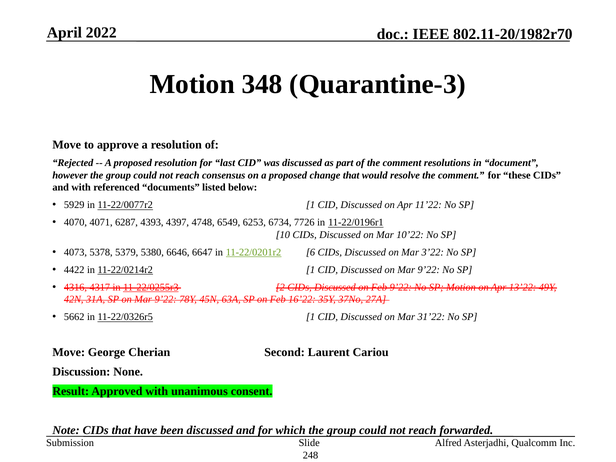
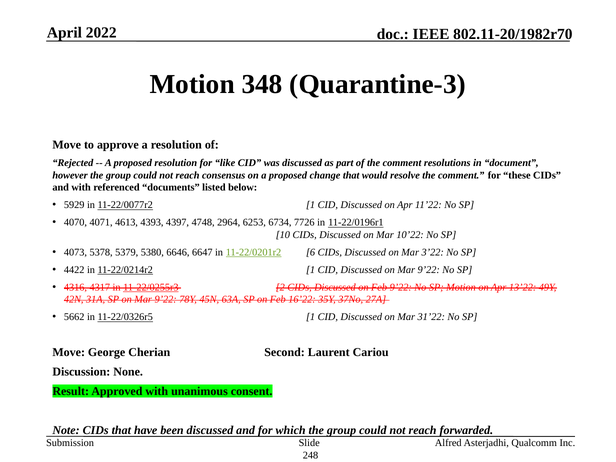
last: last -> like
6287: 6287 -> 4613
6549: 6549 -> 2964
